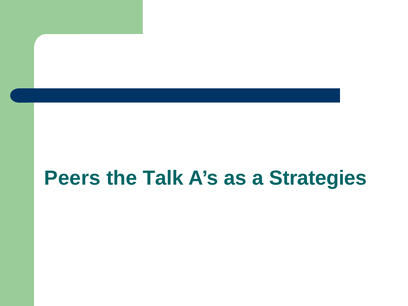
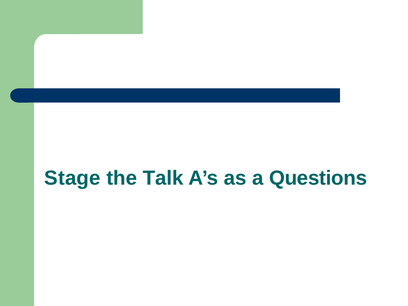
Peers: Peers -> Stage
Strategies: Strategies -> Questions
